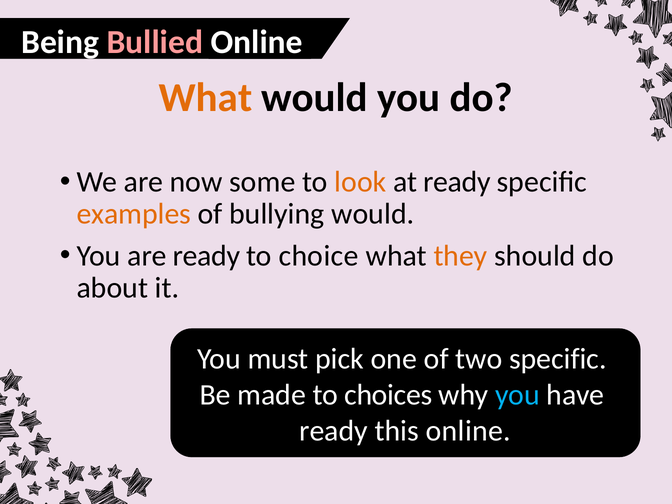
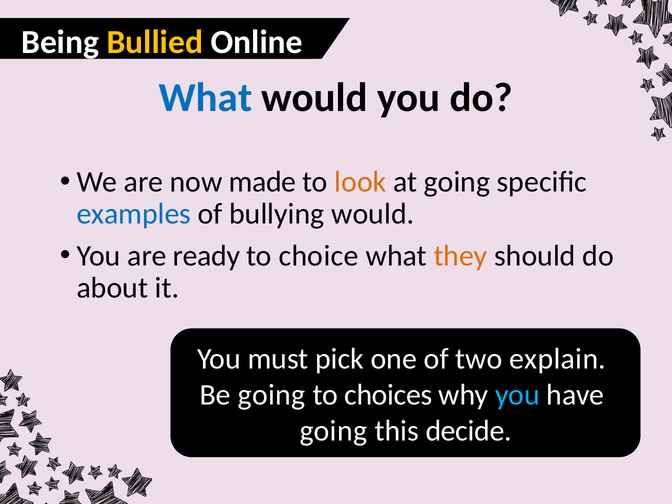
Bullied colour: pink -> yellow
What at (206, 98) colour: orange -> blue
some: some -> made
at ready: ready -> going
examples colour: orange -> blue
two specific: specific -> explain
Be made: made -> going
ready at (333, 431): ready -> going
this online: online -> decide
